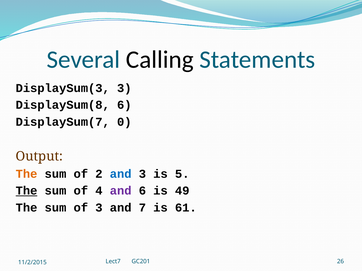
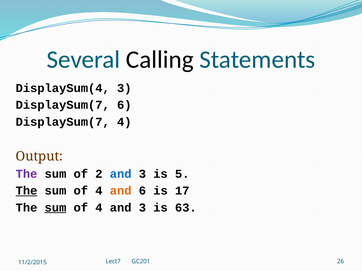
DisplaySum(3: DisplaySum(3 -> DisplaySum(4
DisplaySum(8 at (63, 105): DisplaySum(8 -> DisplaySum(7
DisplaySum(7 0: 0 -> 4
The at (26, 174) colour: orange -> purple
and at (121, 191) colour: purple -> orange
49: 49 -> 17
sum at (55, 208) underline: none -> present
3 at (99, 208): 3 -> 4
7 at (142, 208): 7 -> 3
61: 61 -> 63
